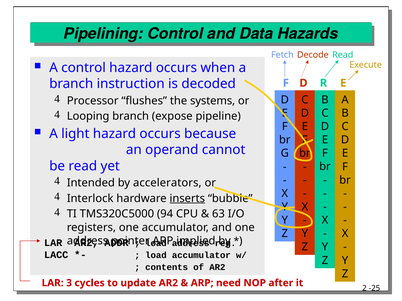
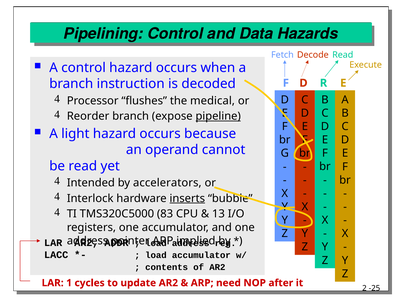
systems: systems -> medical
Looping: Looping -> Reorder
pipeline underline: none -> present
94: 94 -> 83
63: 63 -> 13
3: 3 -> 1
